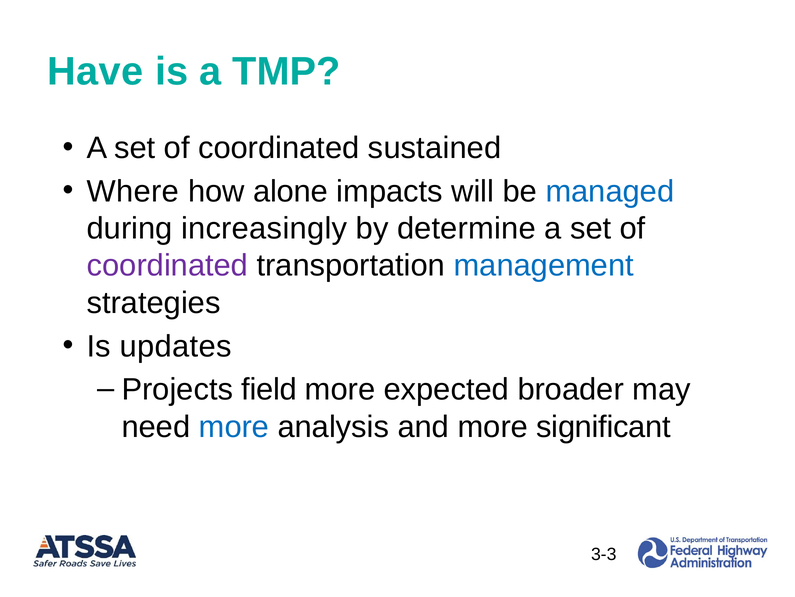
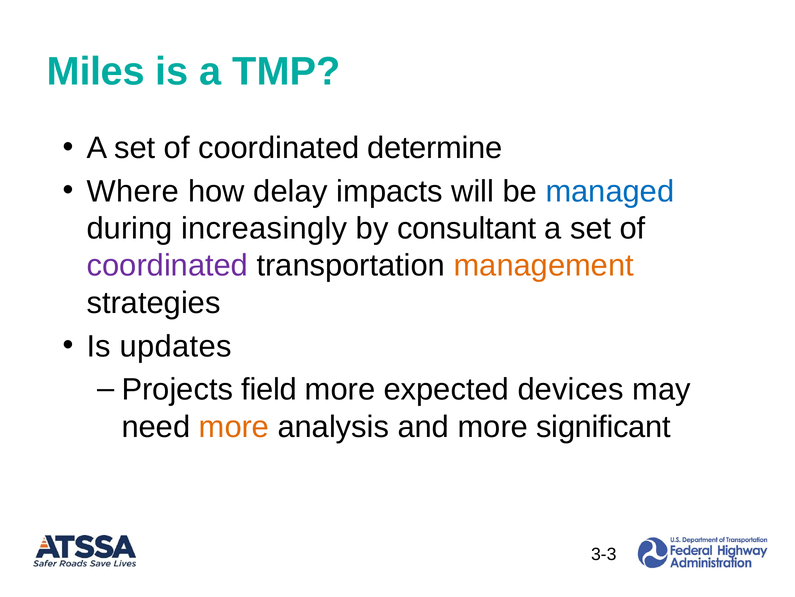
Have: Have -> Miles
sustained: sustained -> determine
alone: alone -> delay
determine: determine -> consultant
management colour: blue -> orange
broader: broader -> devices
more at (234, 426) colour: blue -> orange
